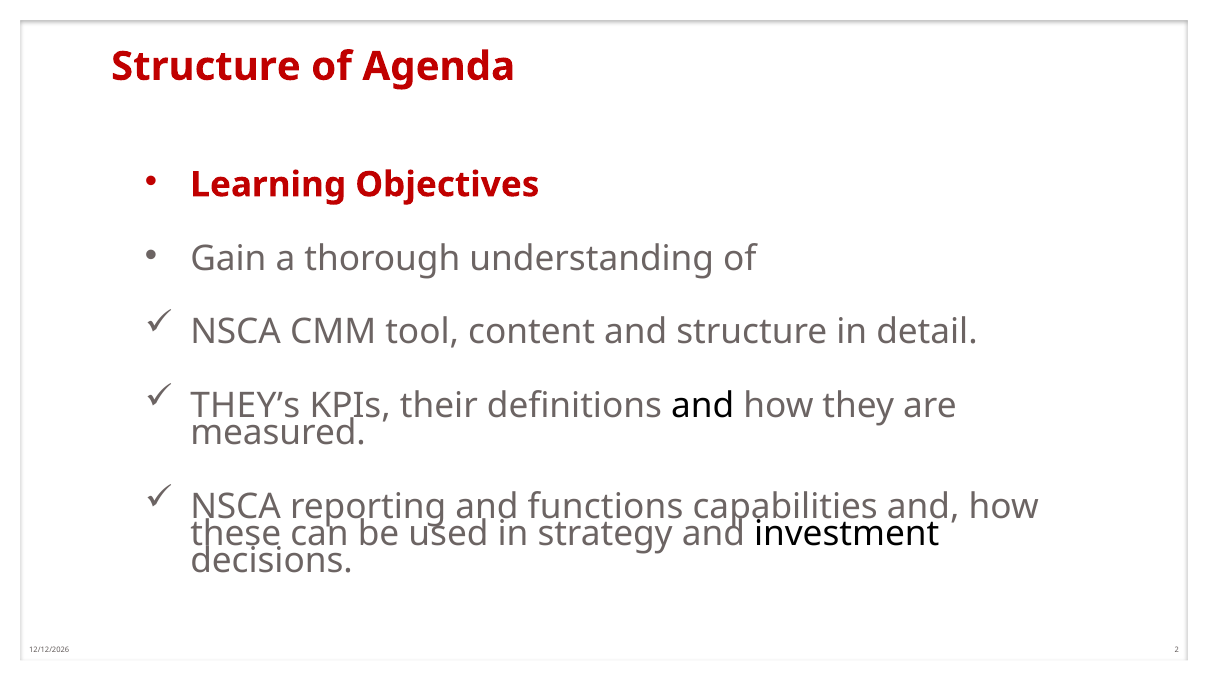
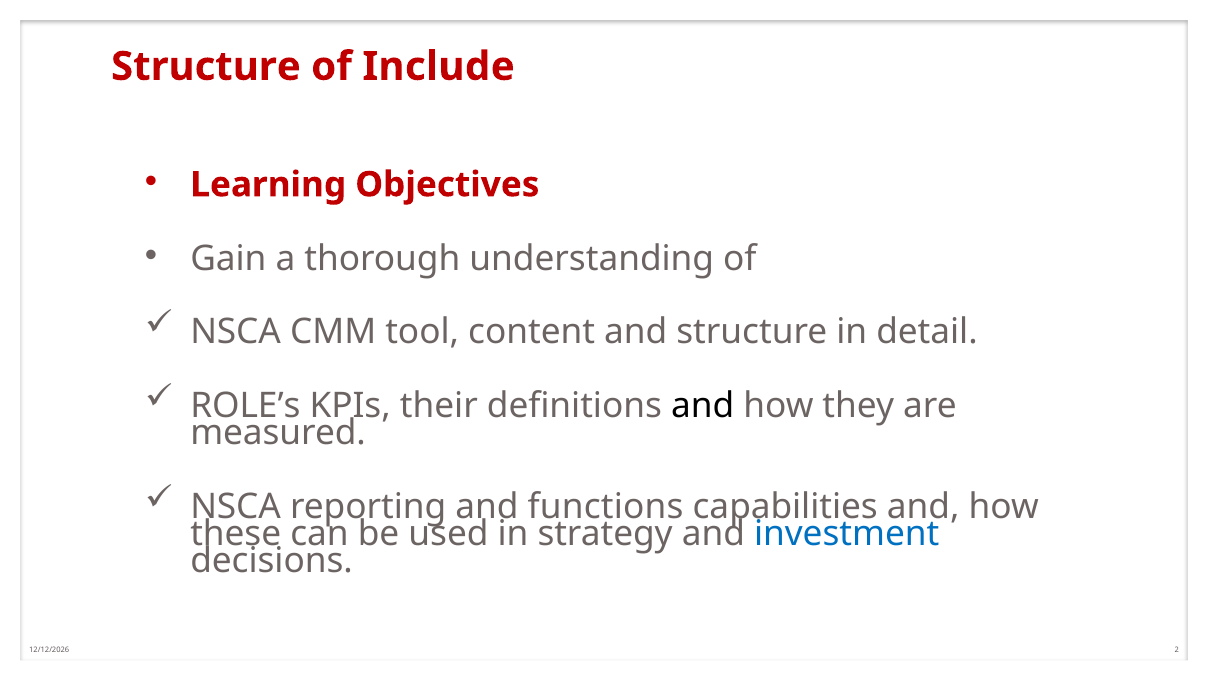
Agenda: Agenda -> Include
THEY’s: THEY’s -> ROLE’s
investment colour: black -> blue
